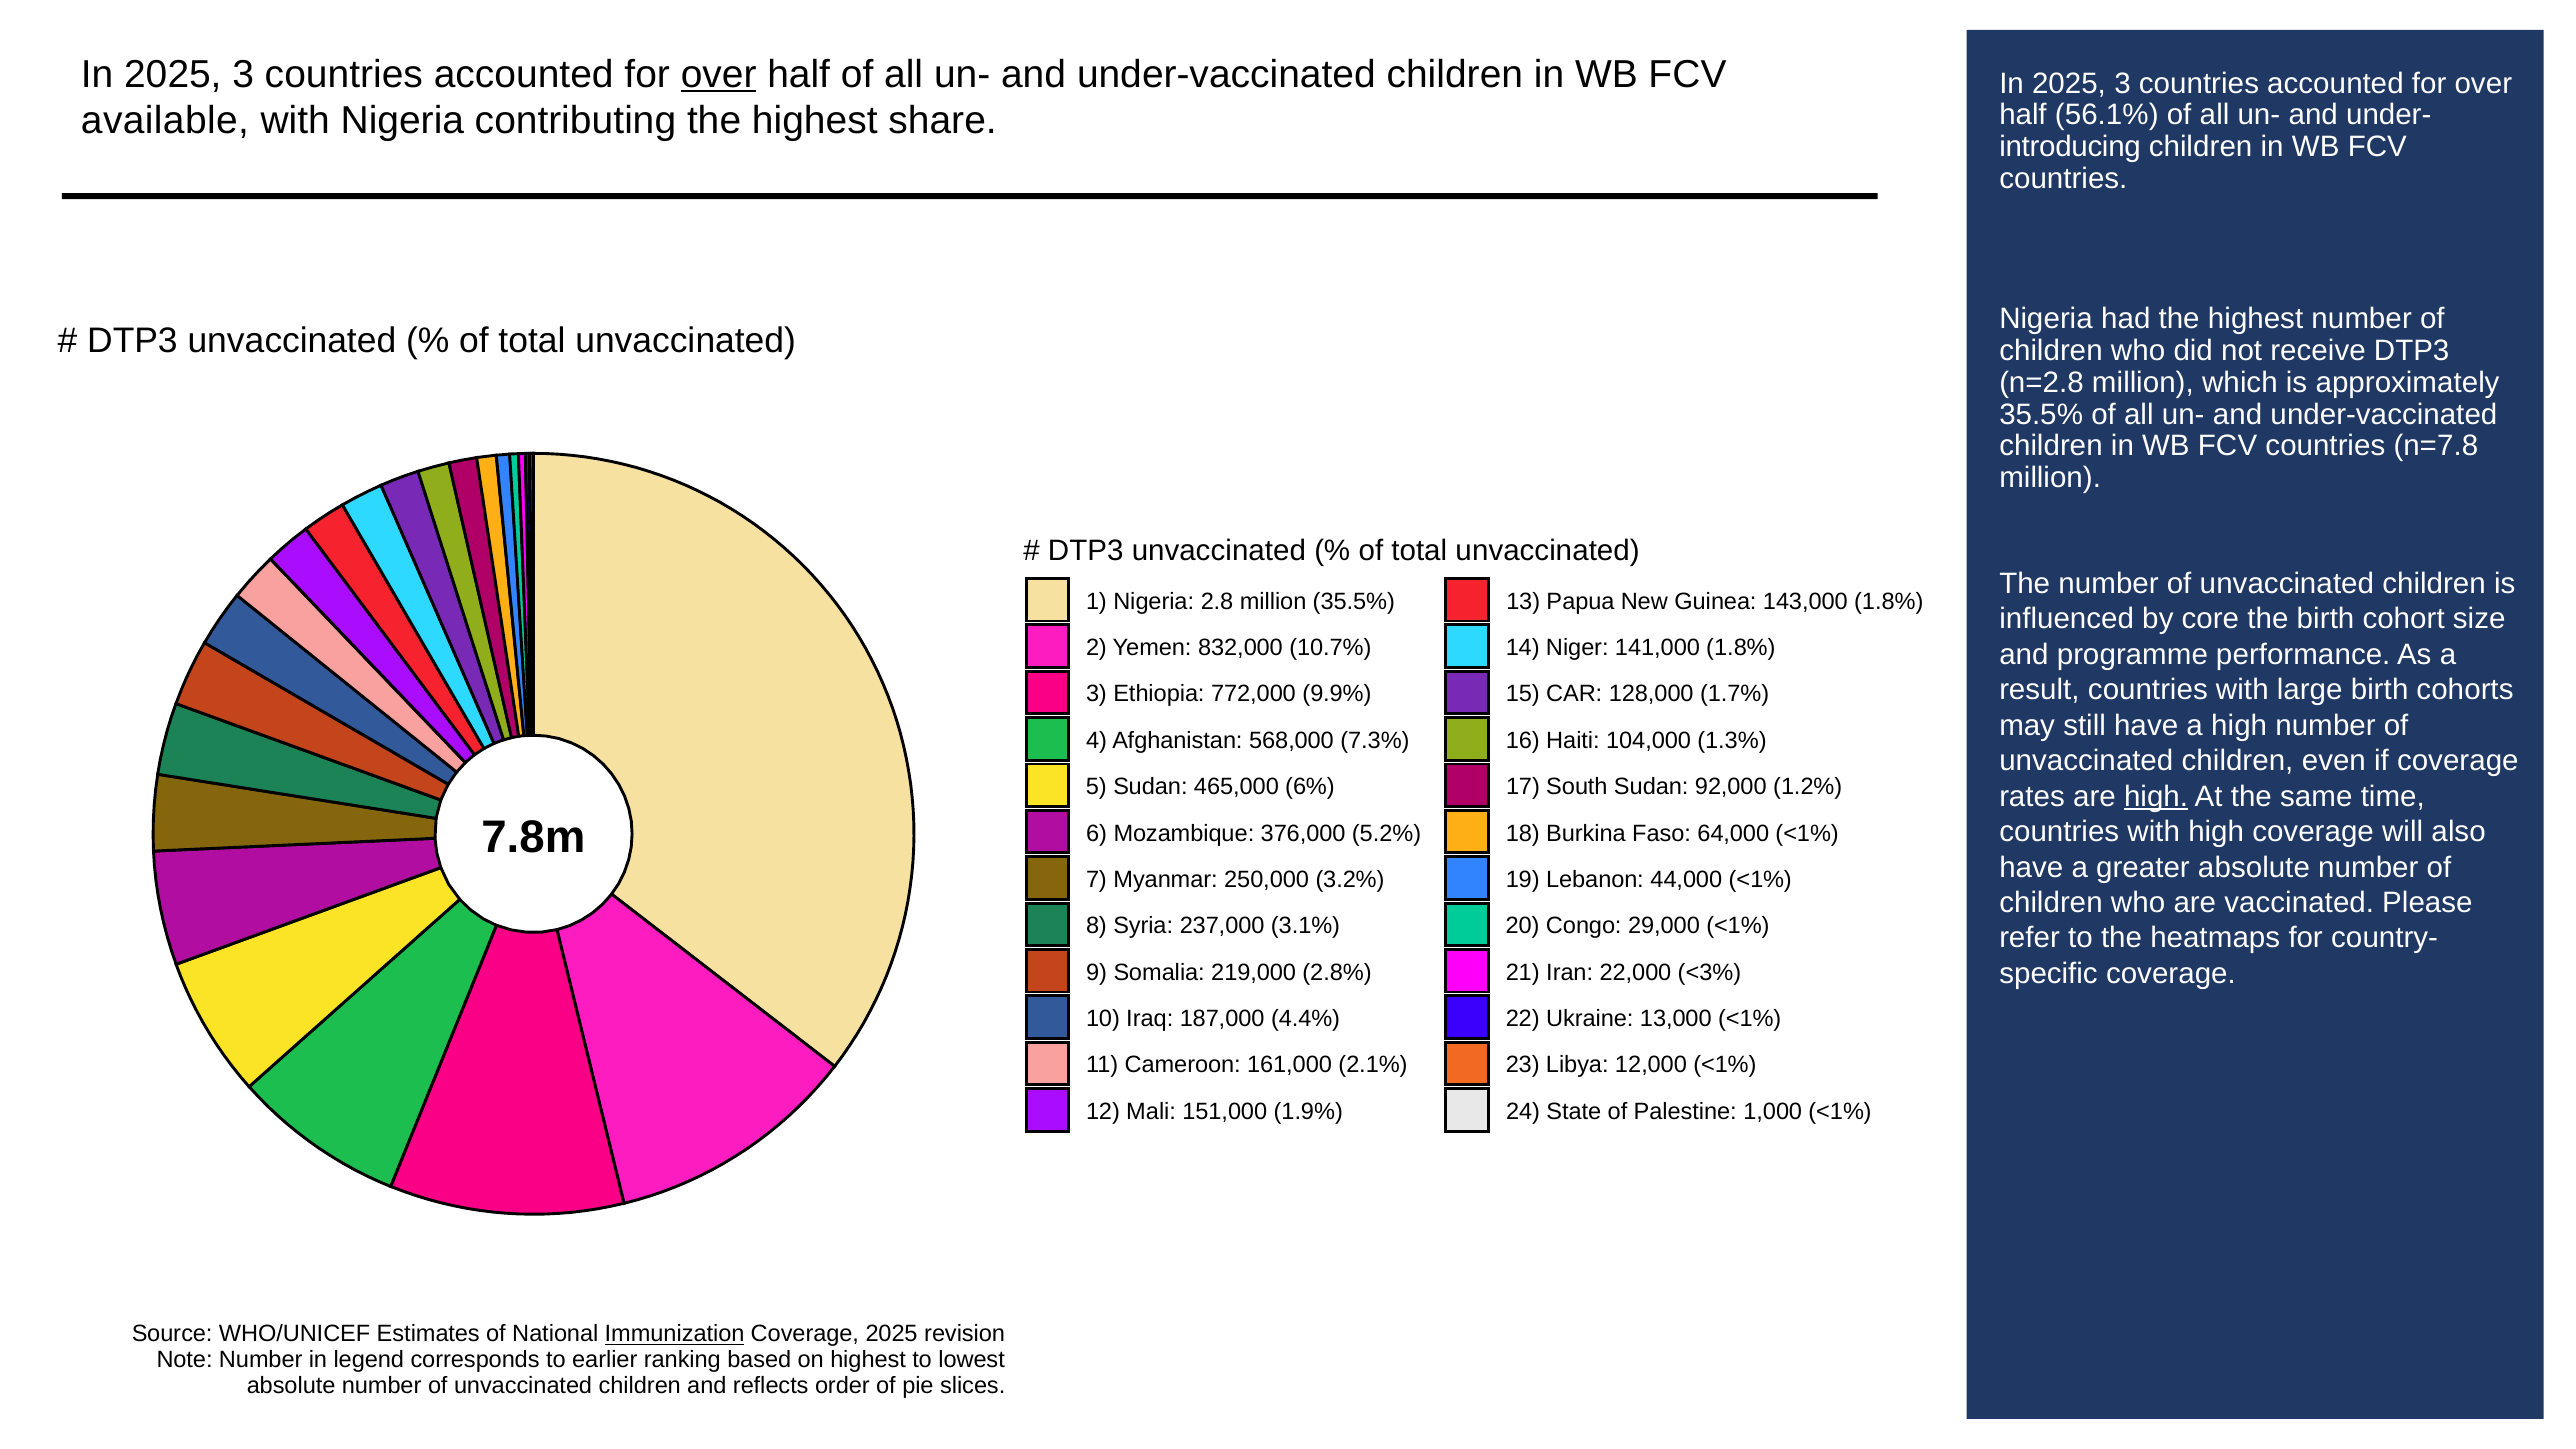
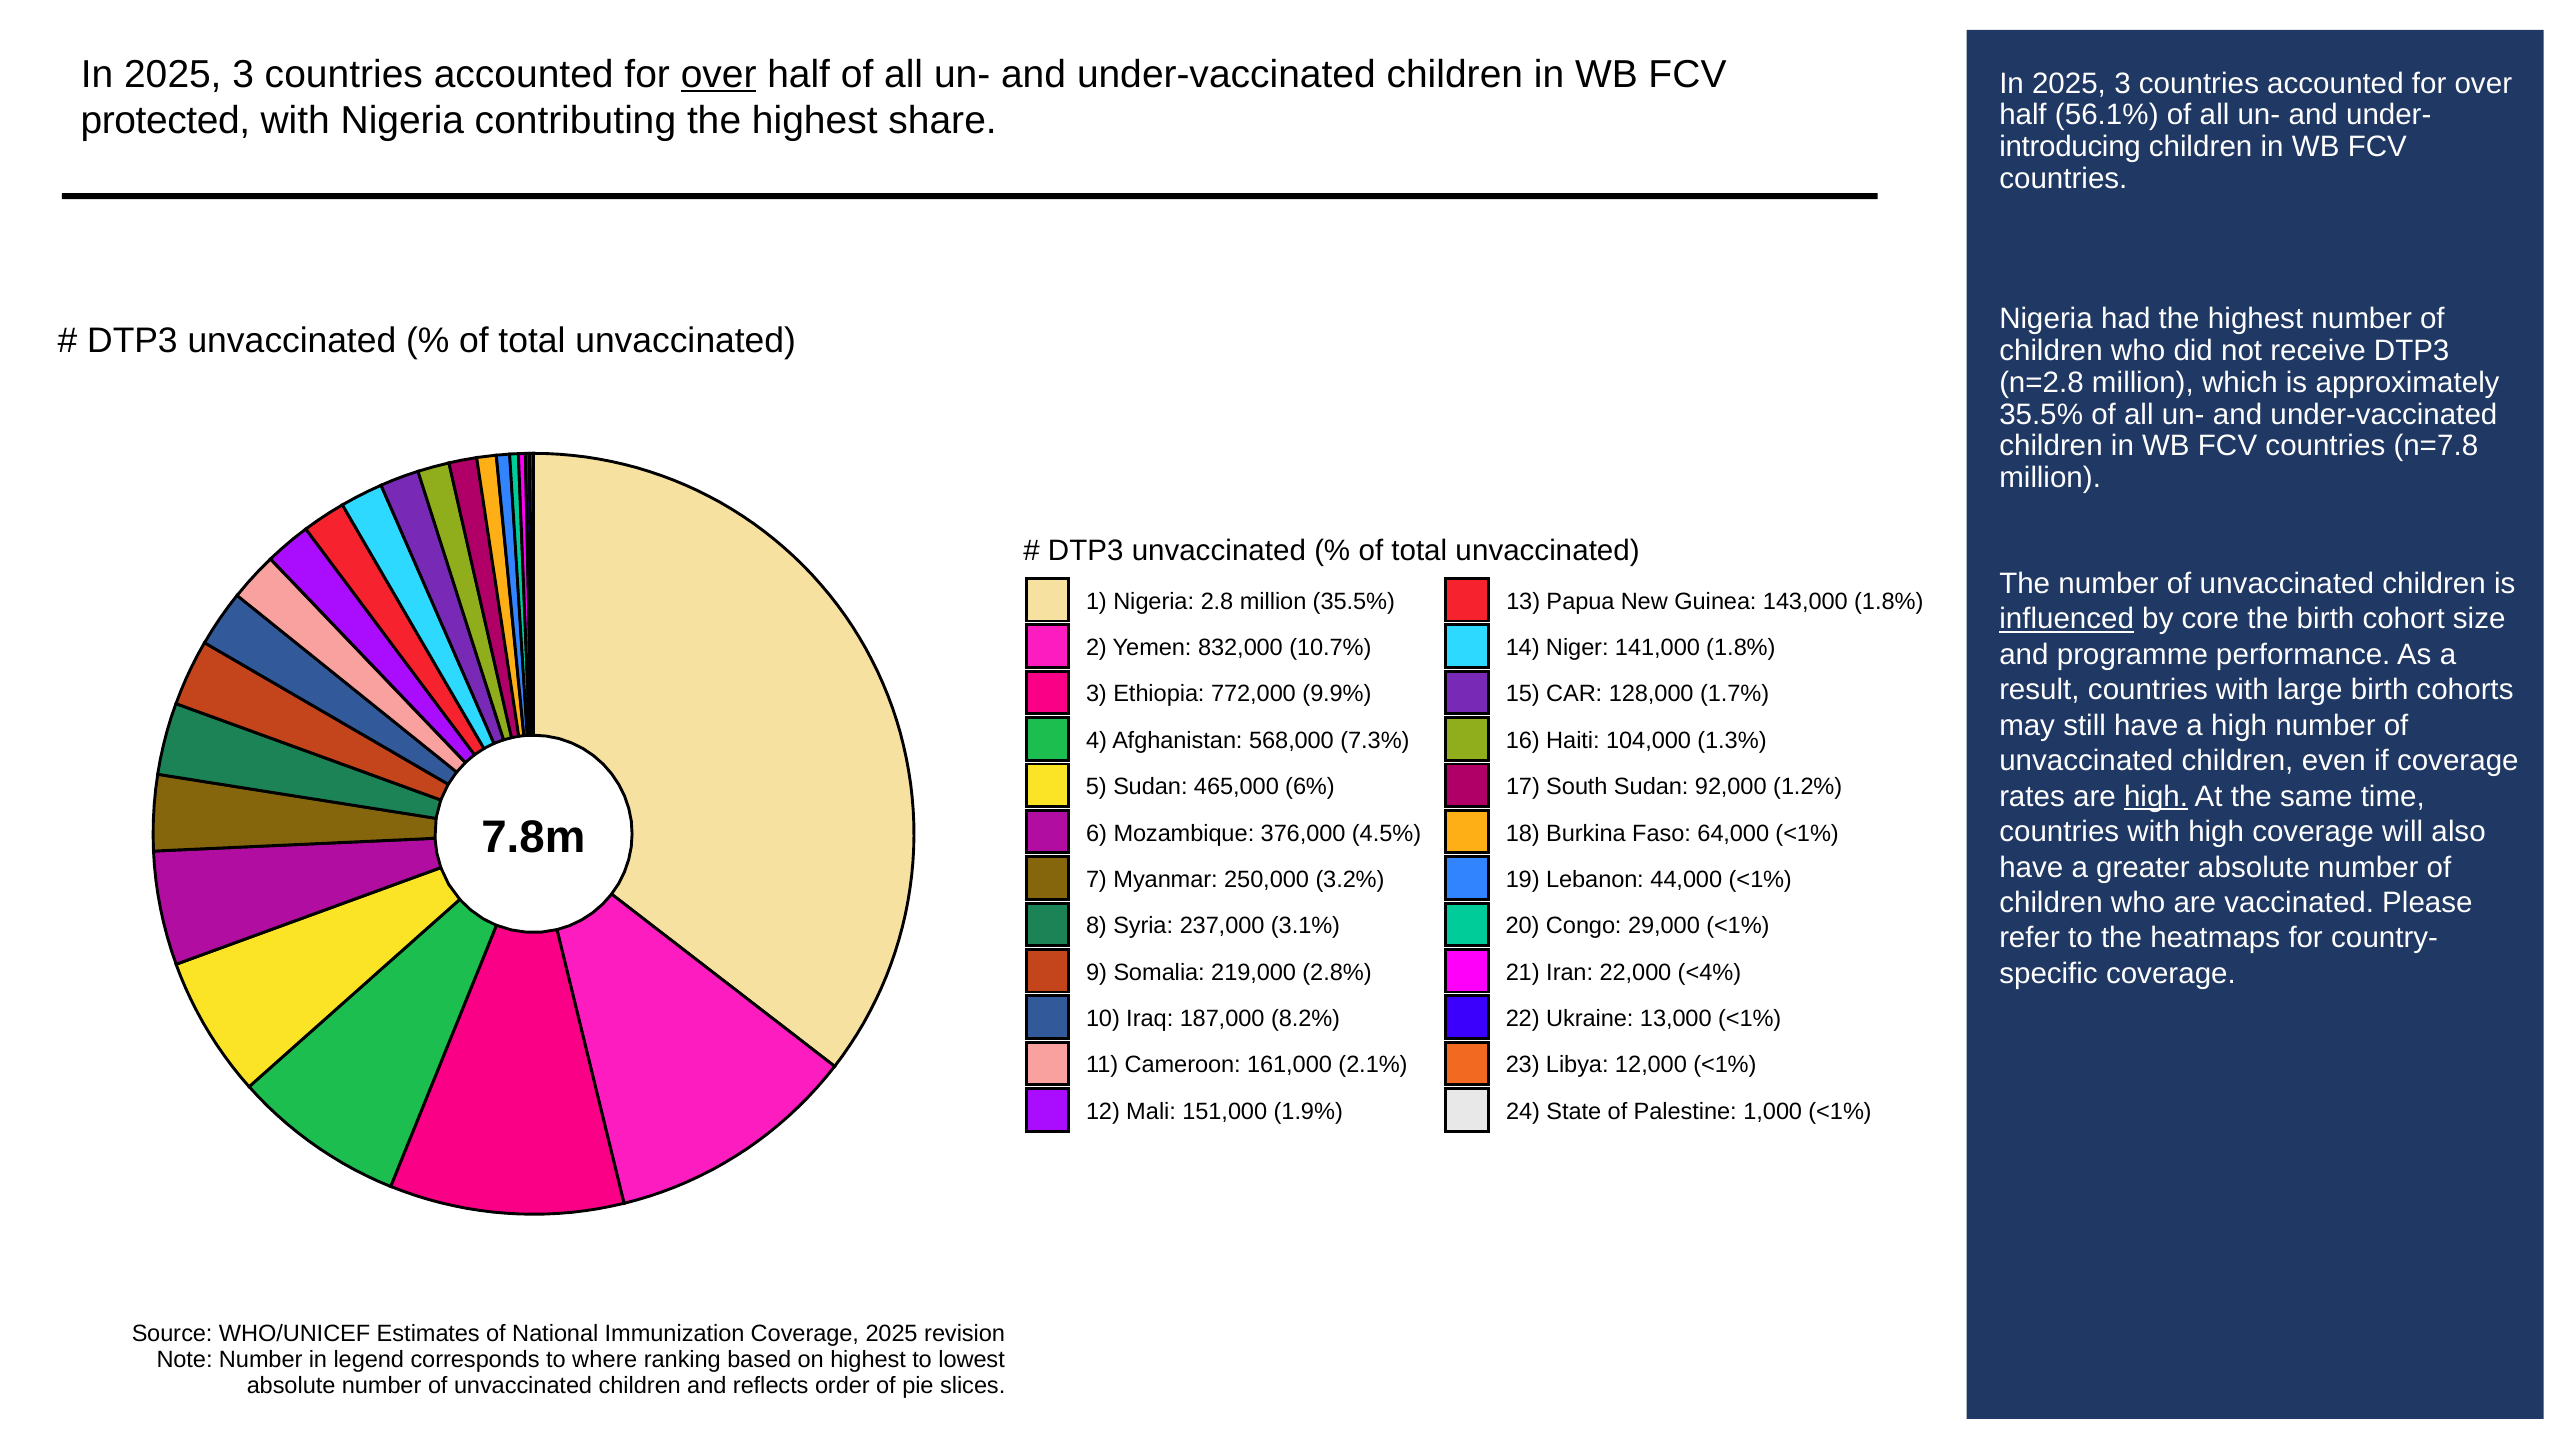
available: available -> protected
influenced underline: none -> present
5.2%: 5.2% -> 4.5%
<3%: <3% -> <4%
4.4%: 4.4% -> 8.2%
Immunization underline: present -> none
earlier: earlier -> where
